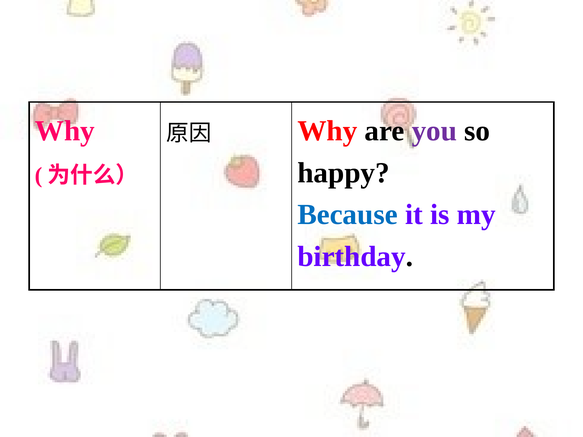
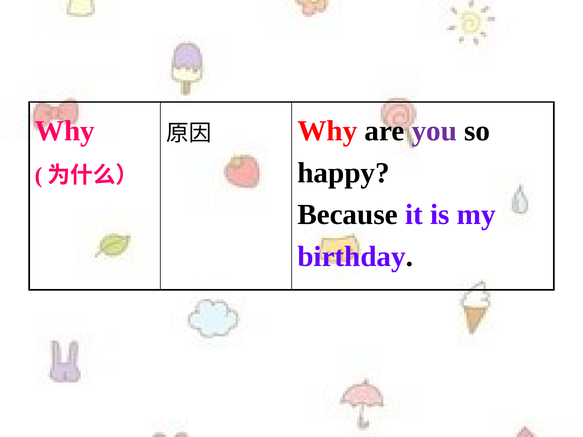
Because colour: blue -> black
